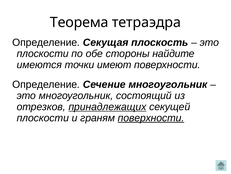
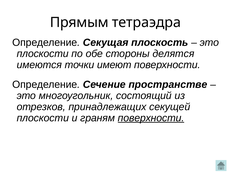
Теорема: Теорема -> Прямым
найдите: найдите -> делятся
Сечение многоугольник: многоугольник -> пространстве
принадлежащих underline: present -> none
